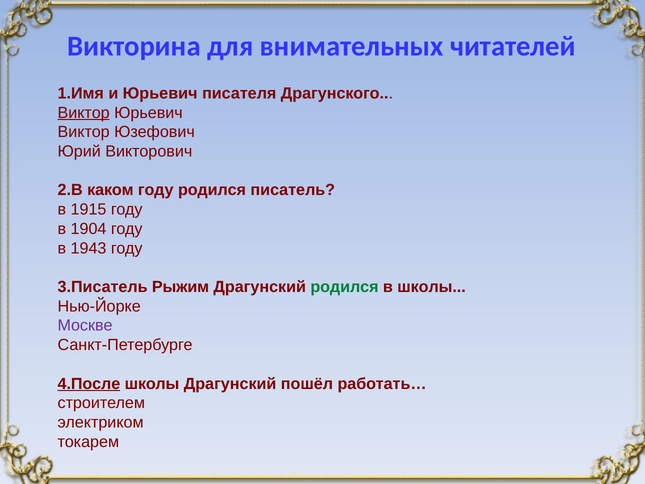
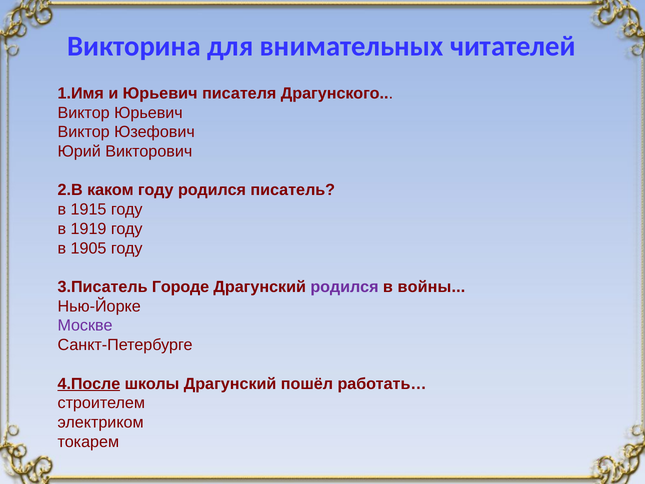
Виктор at (84, 113) underline: present -> none
1904: 1904 -> 1919
1943: 1943 -> 1905
Рыжим: Рыжим -> Городе
родился at (344, 287) colour: green -> purple
в школы: школы -> войны
